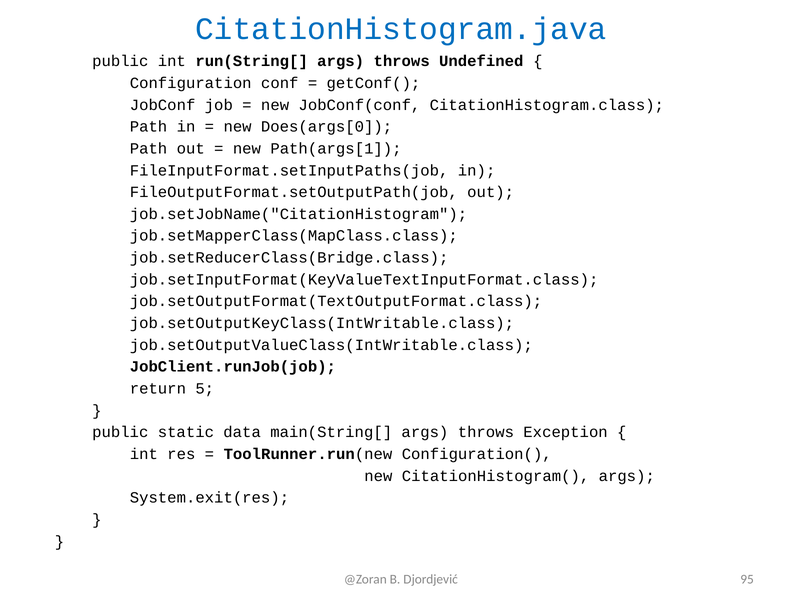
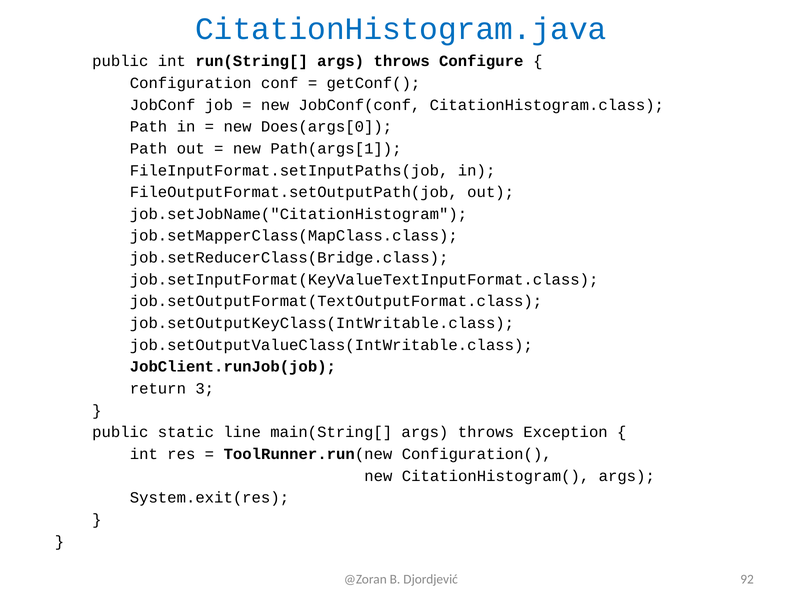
Undefined: Undefined -> Configure
5: 5 -> 3
data: data -> line
95: 95 -> 92
